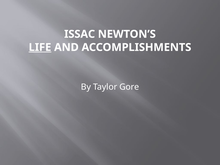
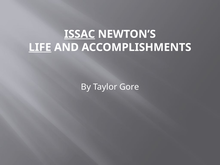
ISSAC underline: none -> present
